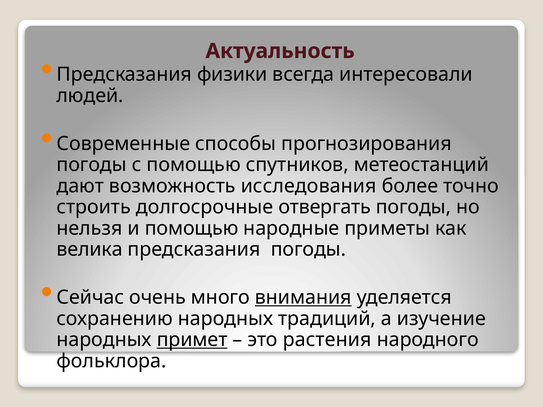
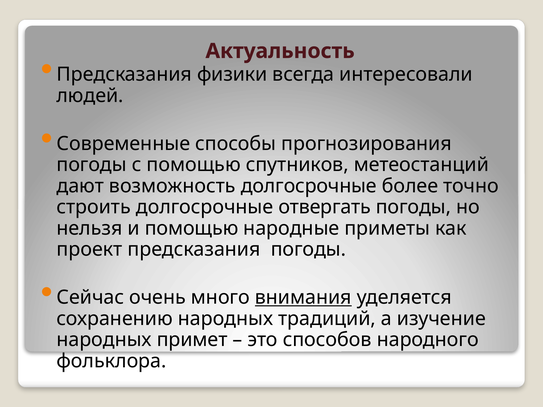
возможность исследования: исследования -> долгосрочные
велика: велика -> проект
примет underline: present -> none
растения: растения -> способов
